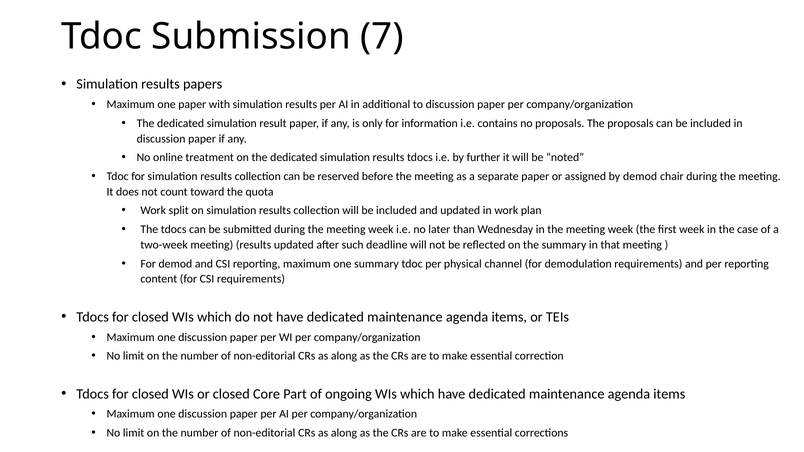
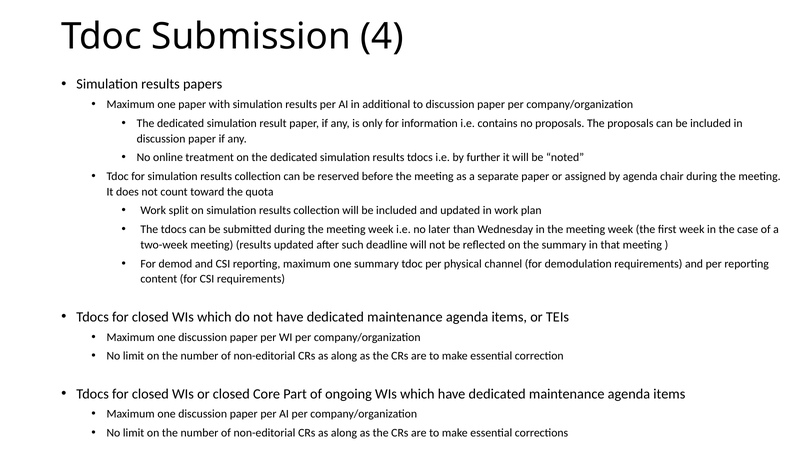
7: 7 -> 4
by demod: demod -> agenda
